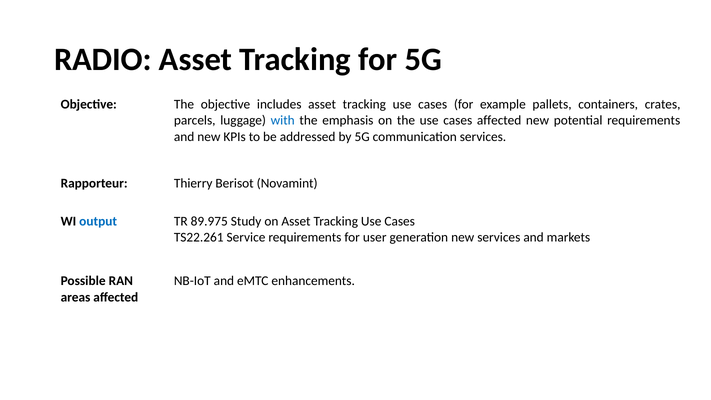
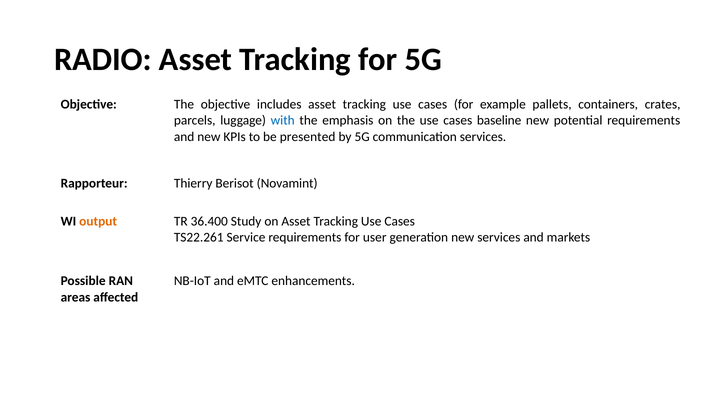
cases affected: affected -> baseline
addressed: addressed -> presented
output colour: blue -> orange
89.975: 89.975 -> 36.400
